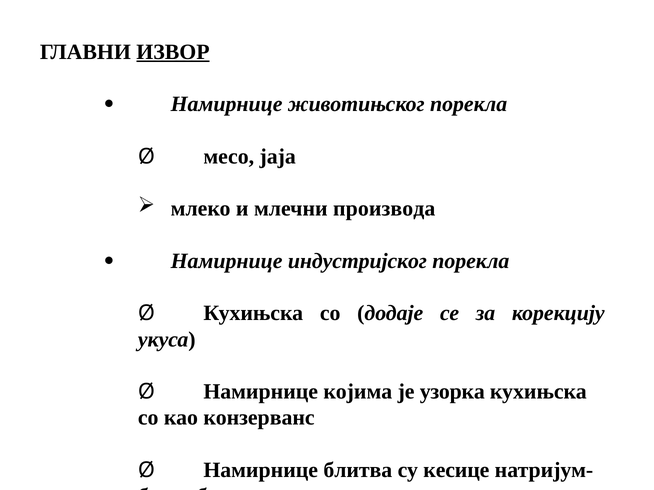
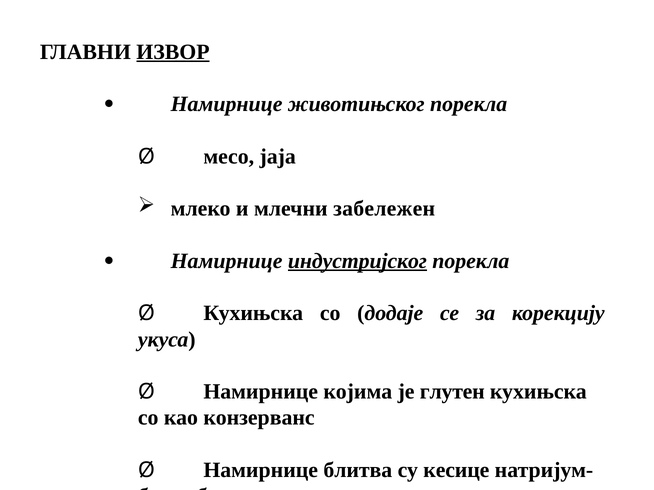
производа: производа -> забележен
индустријског underline: none -> present
узорка: узорка -> глутен
